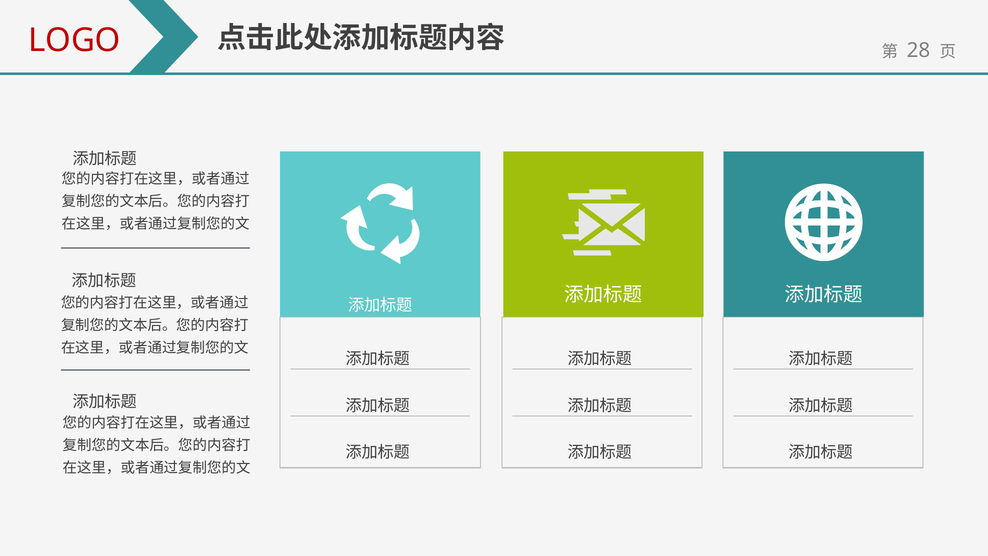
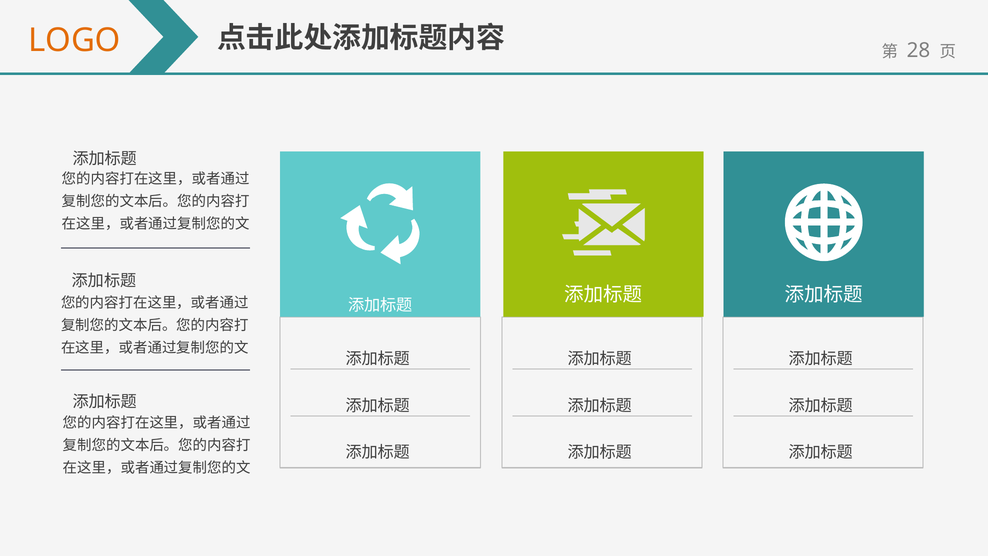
LOGO colour: red -> orange
